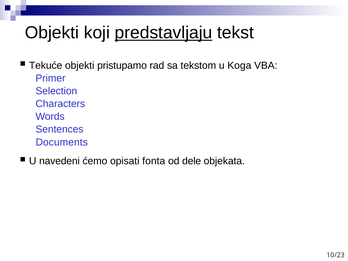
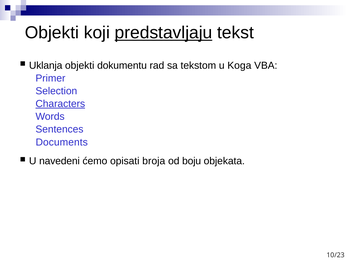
Tekuće: Tekuće -> Uklanja
pristupamo: pristupamo -> dokumentu
Characters underline: none -> present
fonta: fonta -> broja
dele: dele -> boju
